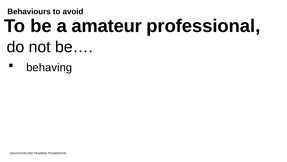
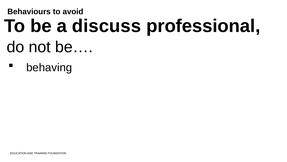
amateur: amateur -> discuss
